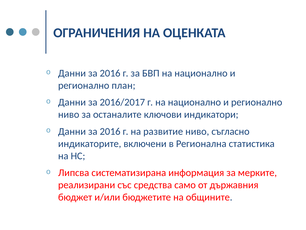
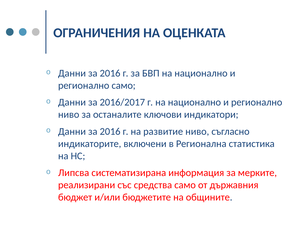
регионално план: план -> само
